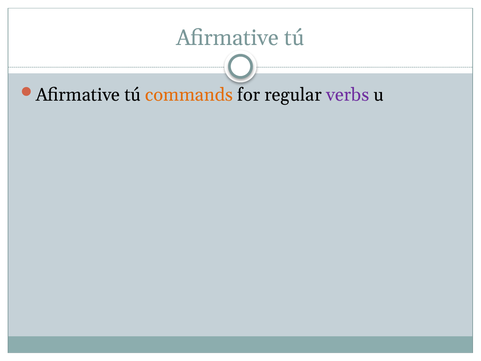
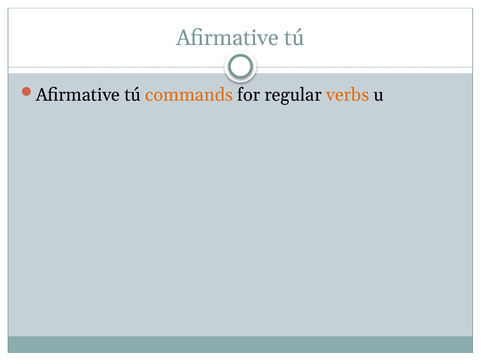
verbs colour: purple -> orange
